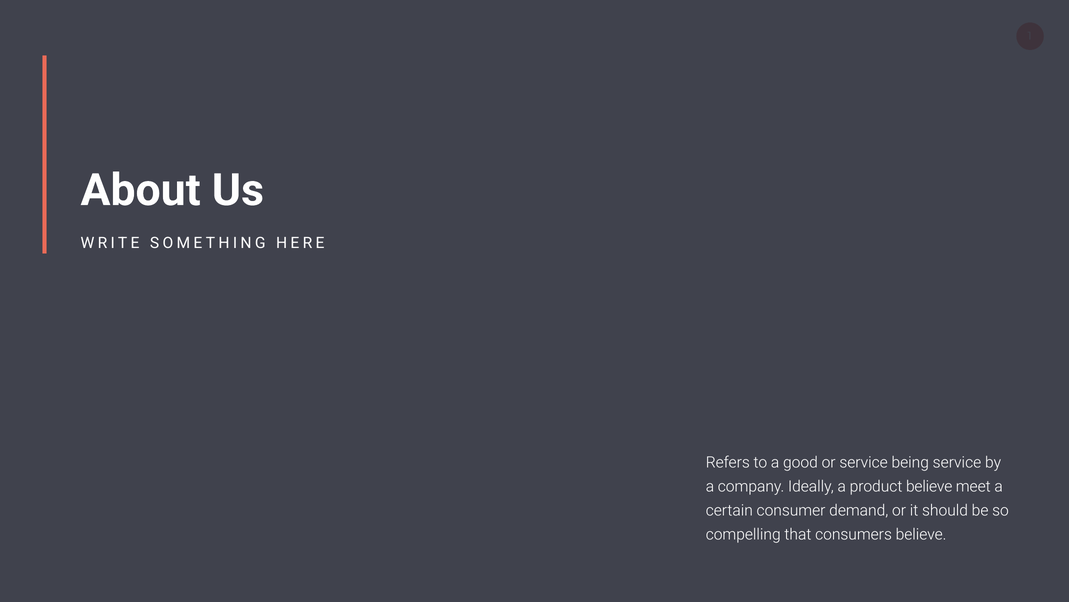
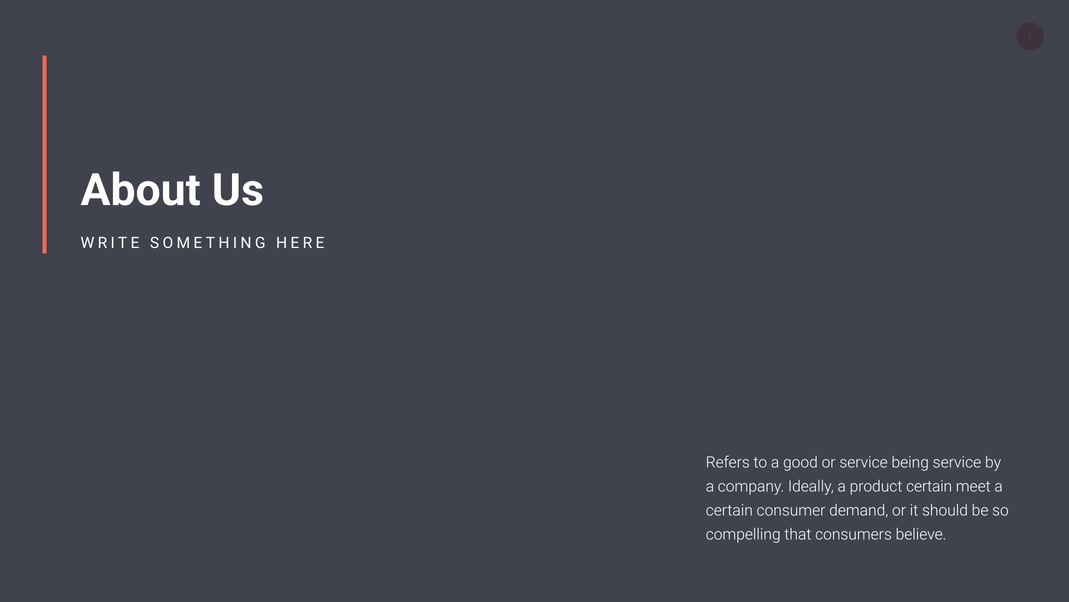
product believe: believe -> certain
